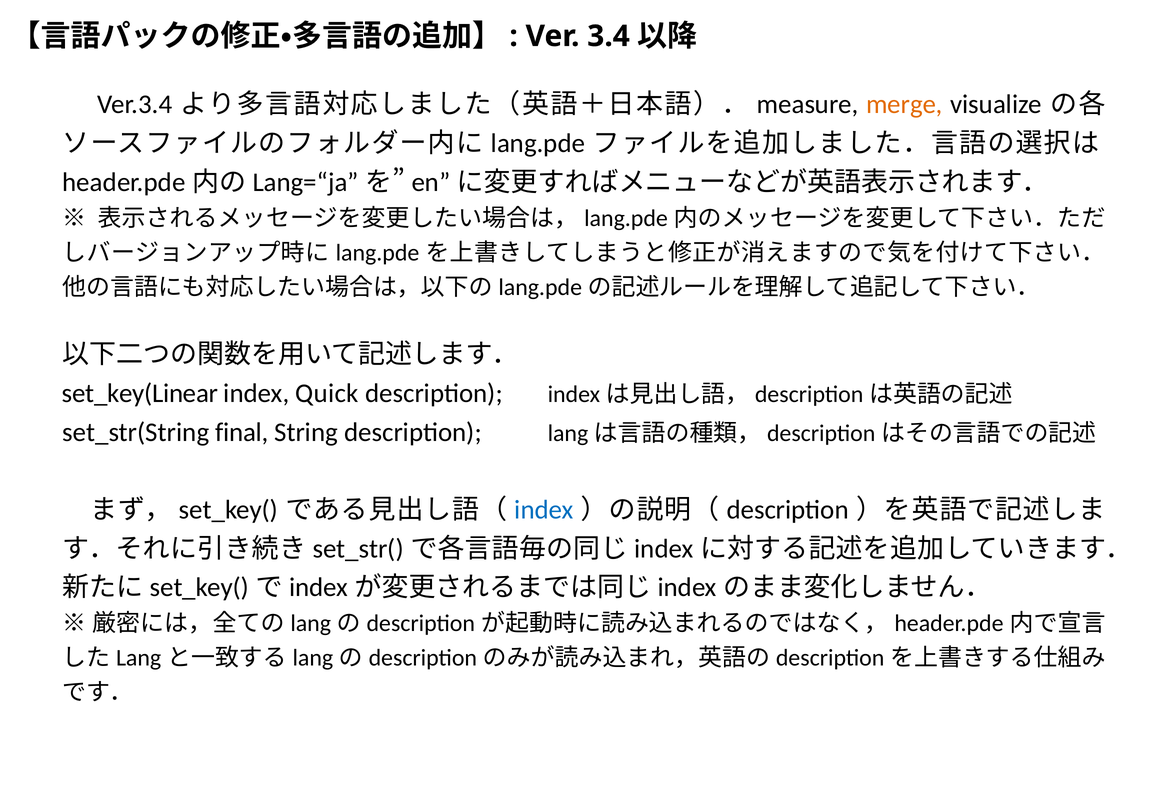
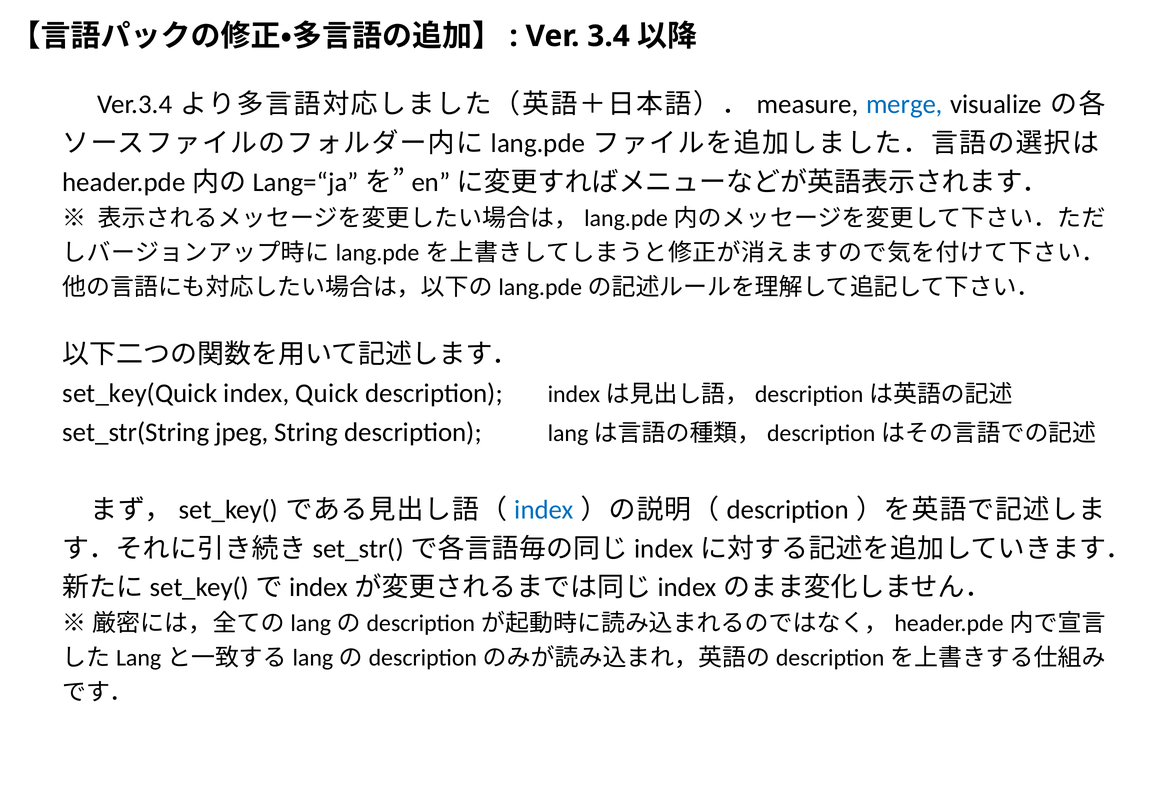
merge colour: orange -> blue
set_key(Linear: set_key(Linear -> set_key(Quick
final: final -> jpeg
